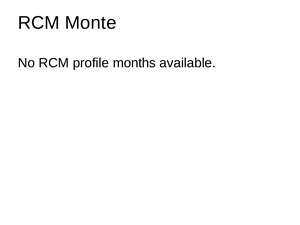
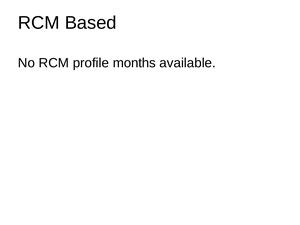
Monte: Monte -> Based
